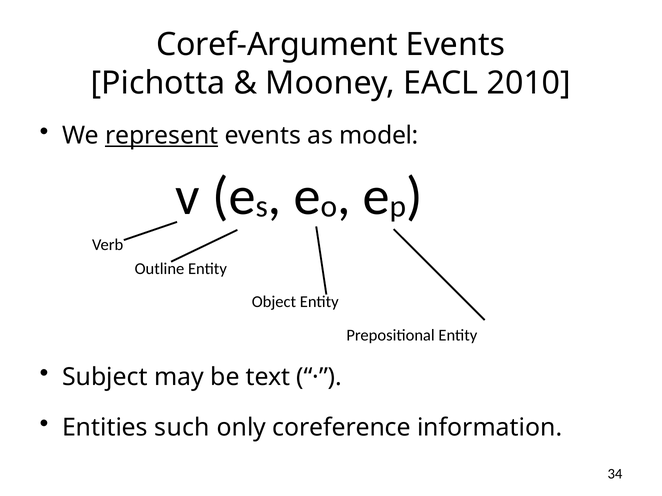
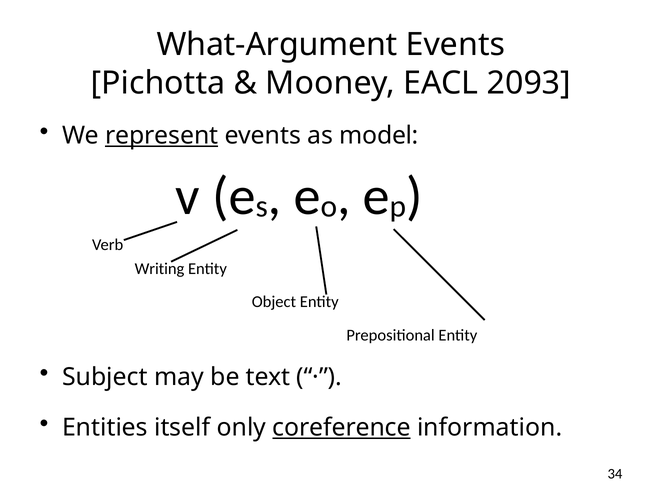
Coref-Argument: Coref-Argument -> What-Argument
2010: 2010 -> 2093
Outline: Outline -> Writing
such: such -> itself
coreference underline: none -> present
